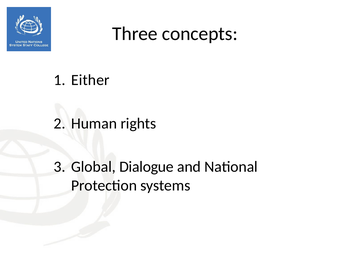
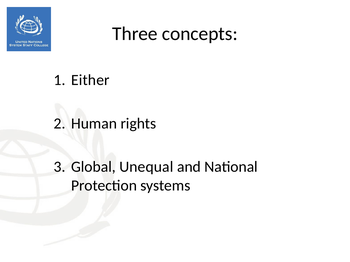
Dialogue: Dialogue -> Unequal
